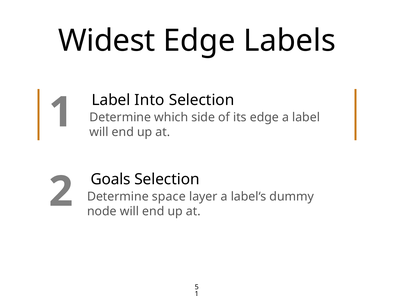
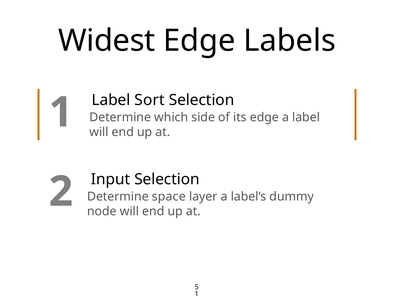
Into: Into -> Sort
Goals: Goals -> Input
